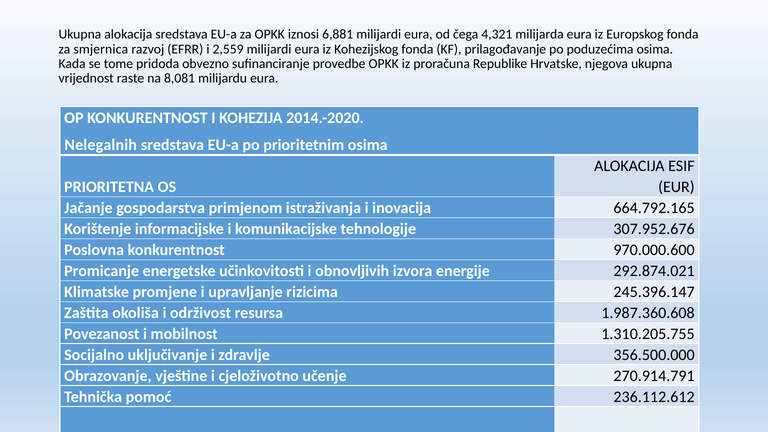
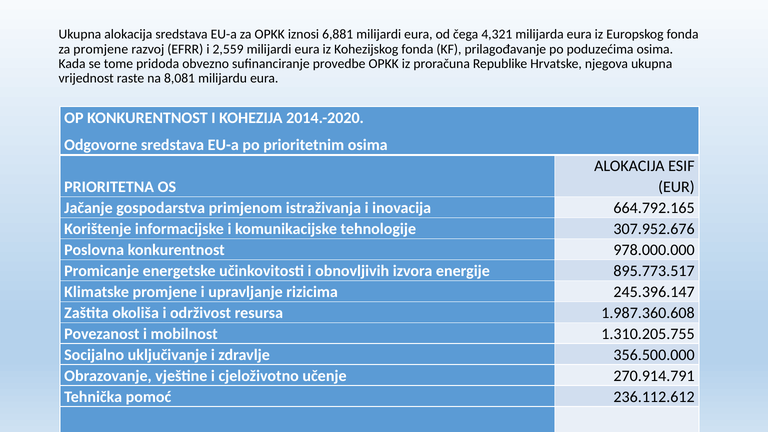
za smjernica: smjernica -> promjene
Nelegalnih: Nelegalnih -> Odgovorne
970.000.600: 970.000.600 -> 978.000.000
292.874.021: 292.874.021 -> 895.773.517
